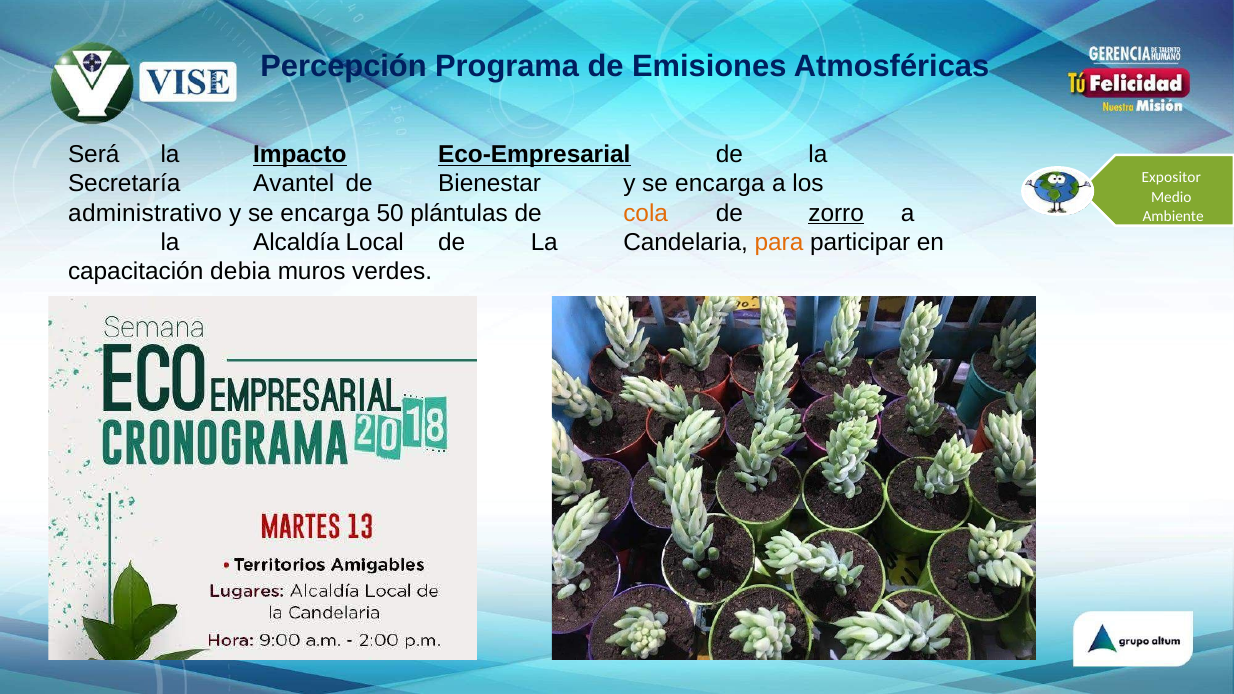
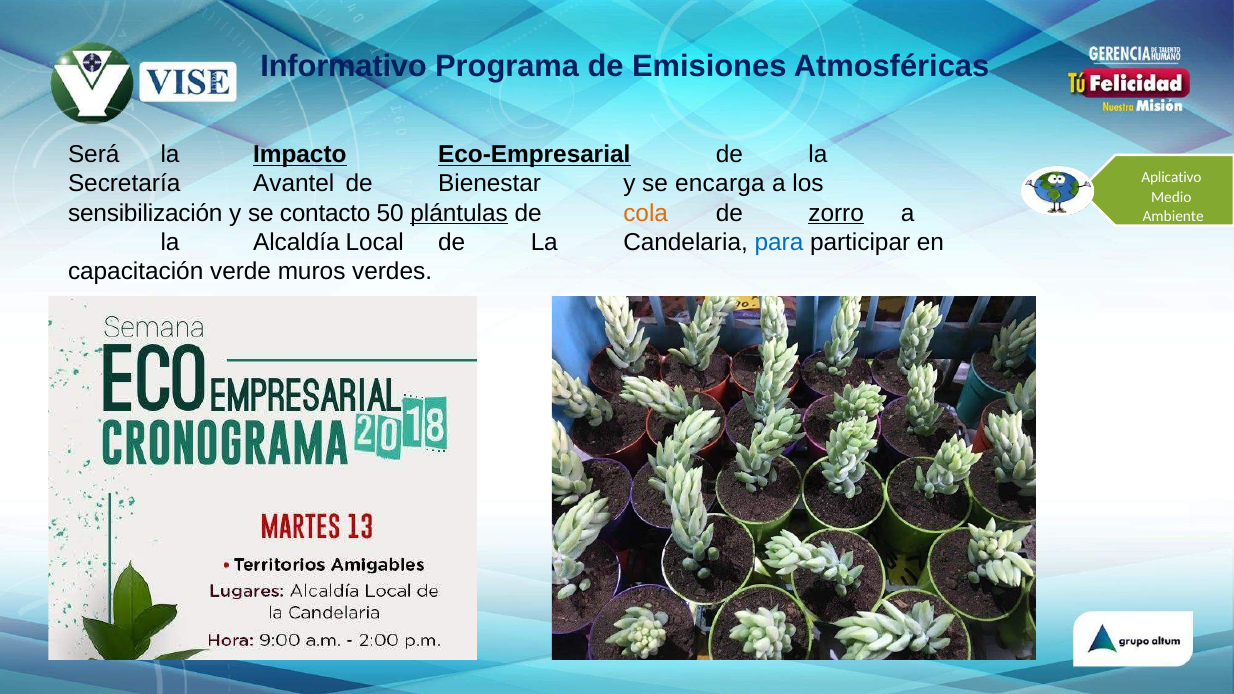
Percepción: Percepción -> Informativo
Expositor: Expositor -> Aplicativo
administrativo: administrativo -> sensibilización
encarga at (325, 213): encarga -> contacto
plántulas underline: none -> present
para colour: orange -> blue
debia: debia -> verde
